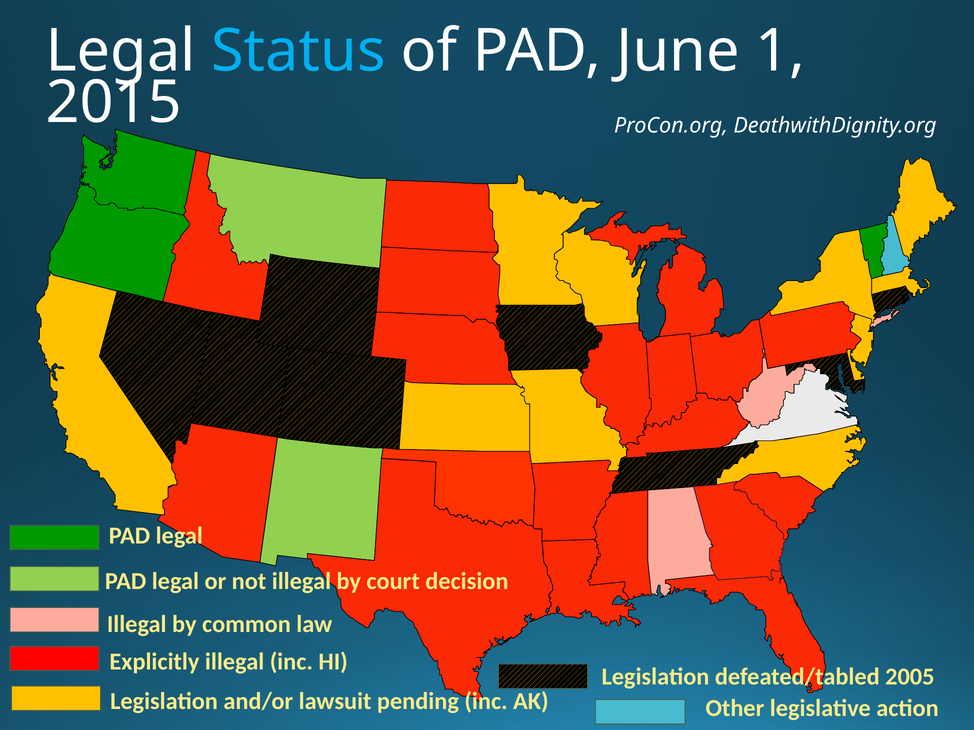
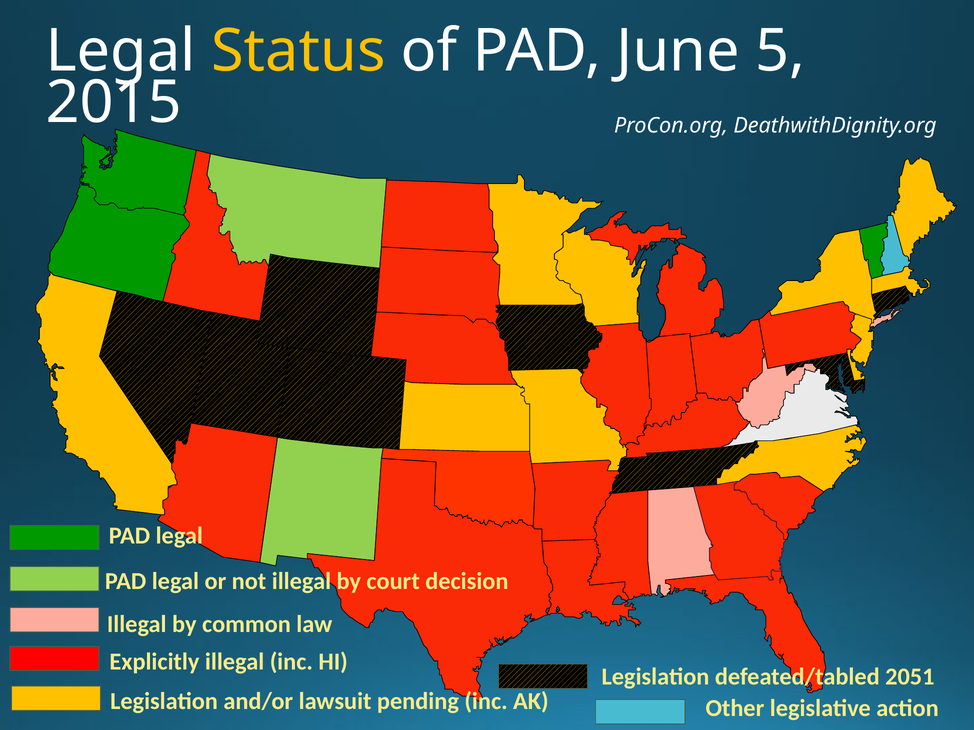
Status colour: light blue -> yellow
1: 1 -> 5
2005: 2005 -> 2051
